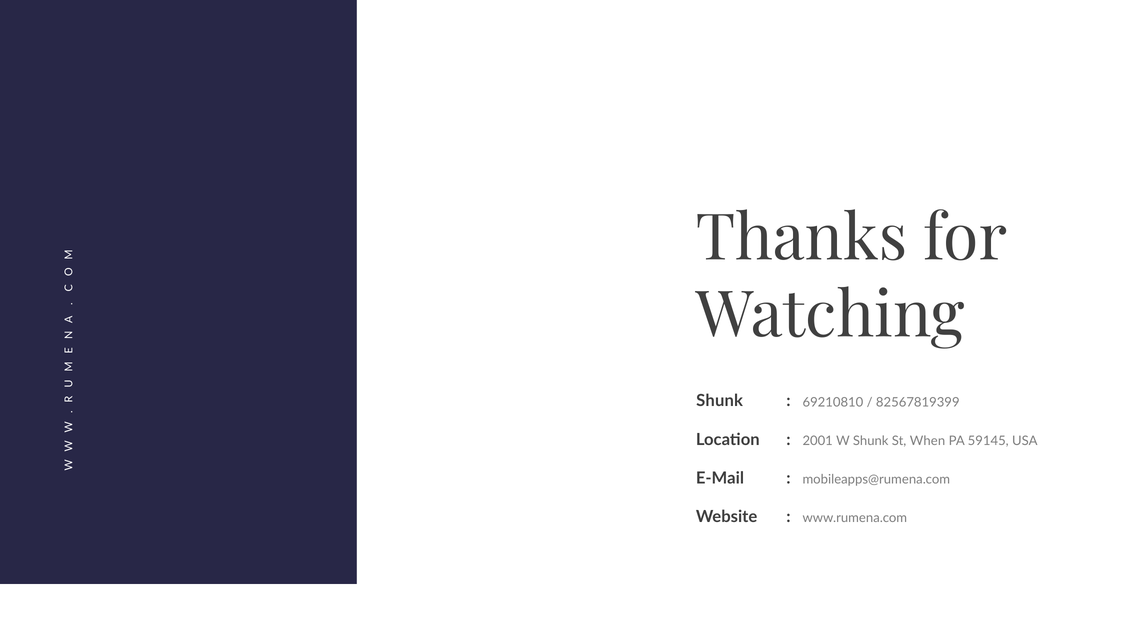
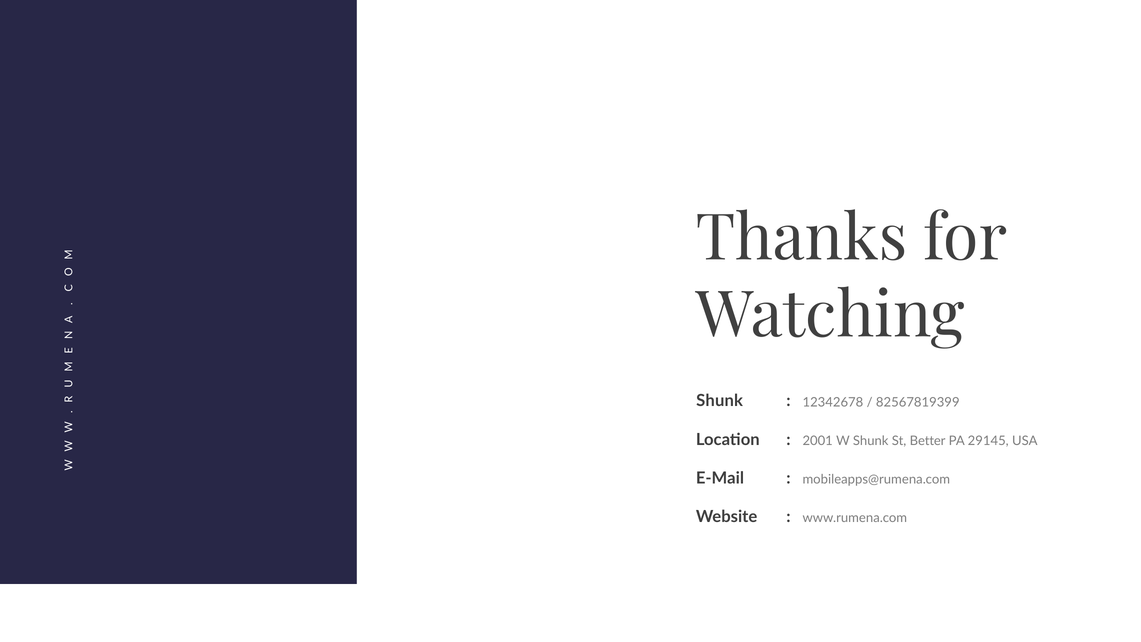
69210810: 69210810 -> 12342678
When: When -> Better
59145: 59145 -> 29145
